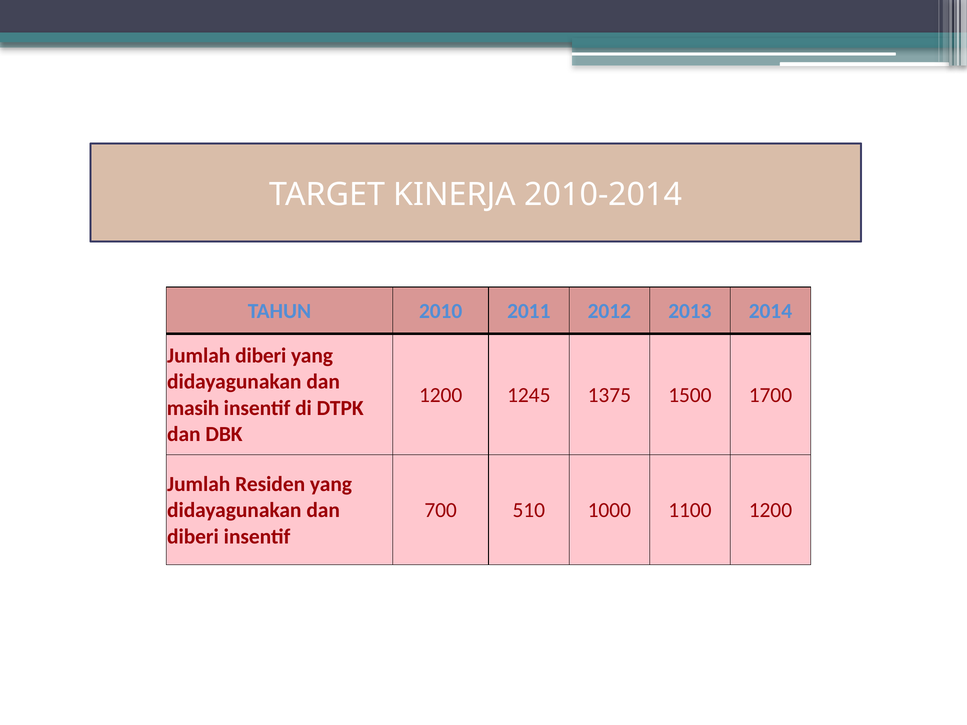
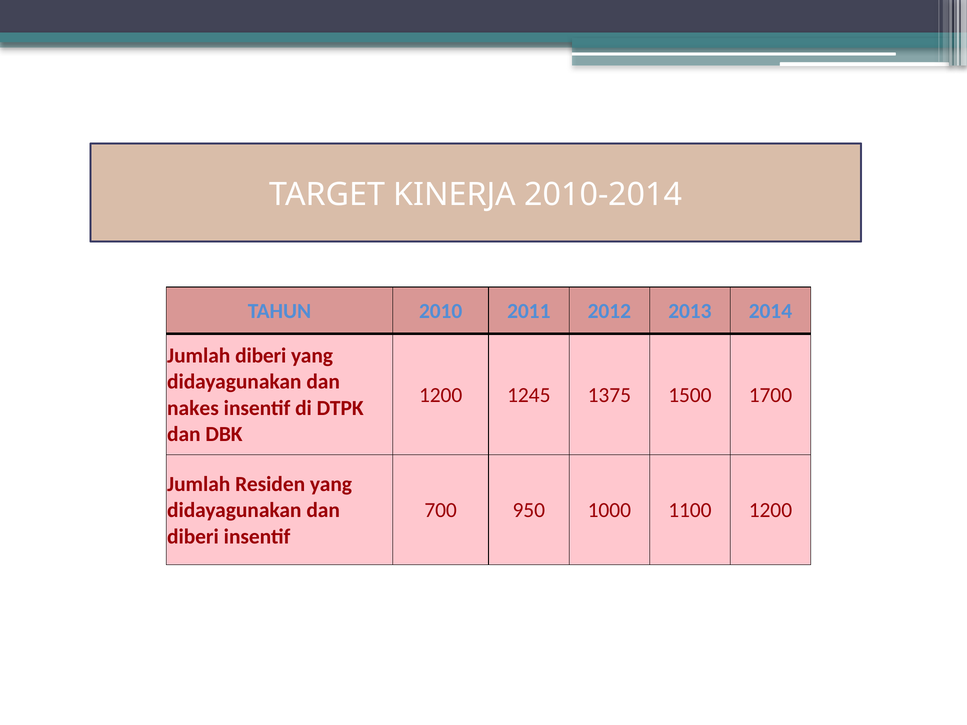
masih: masih -> nakes
510: 510 -> 950
